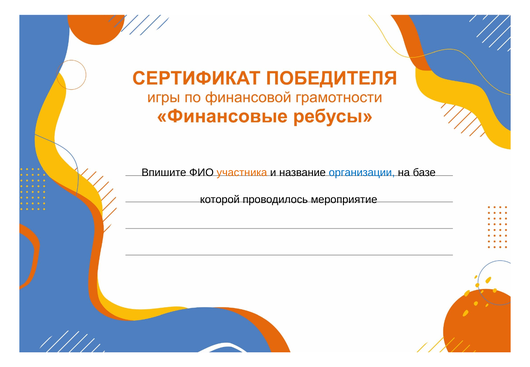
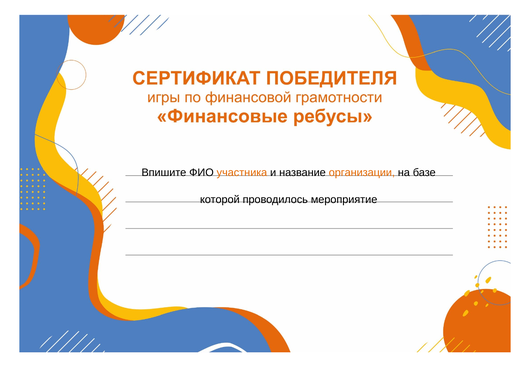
организации colour: blue -> orange
